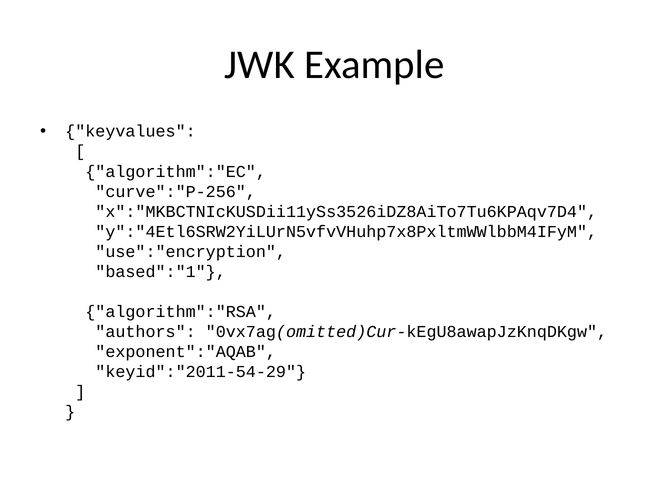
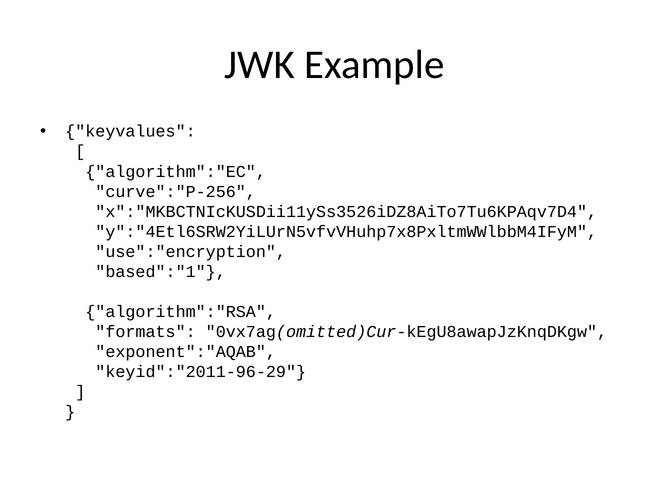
authors: authors -> formats
keyid":"2011-54-29: keyid":"2011-54-29 -> keyid":"2011-96-29
